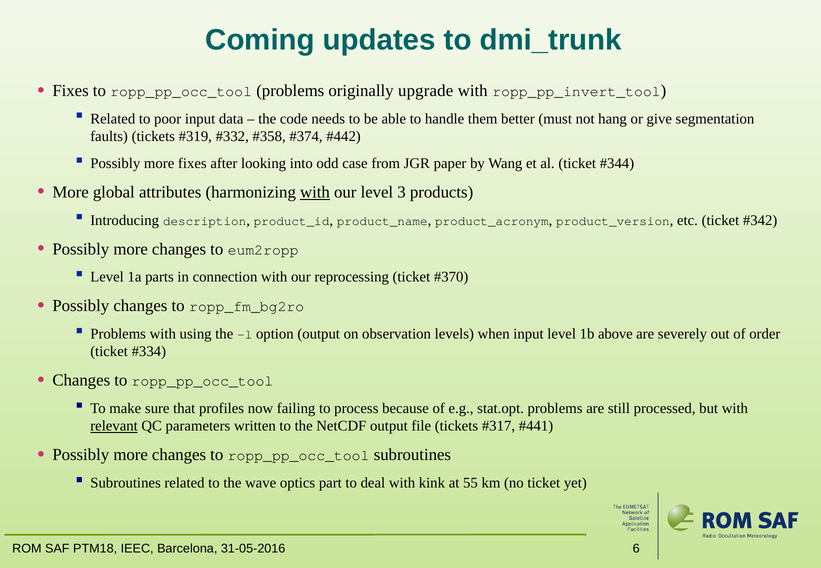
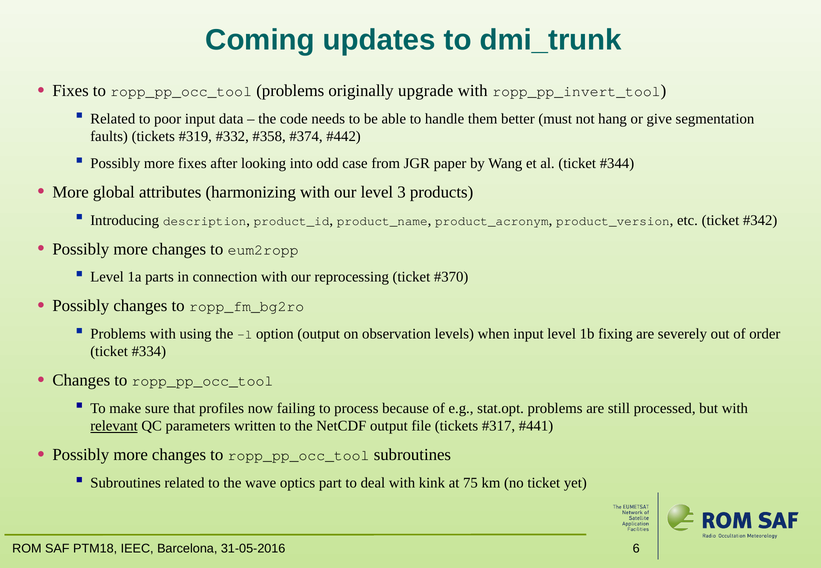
with at (315, 192) underline: present -> none
above: above -> fixing
55: 55 -> 75
